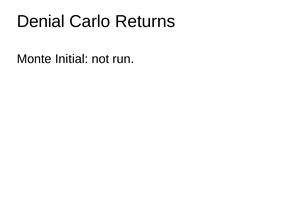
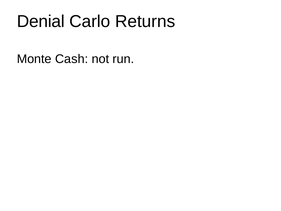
Initial: Initial -> Cash
